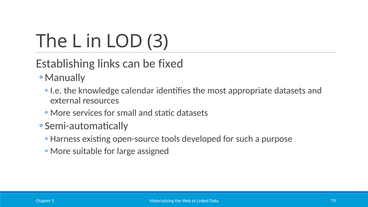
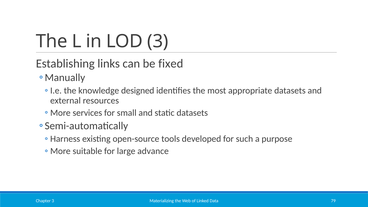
calendar: calendar -> designed
assigned: assigned -> advance
